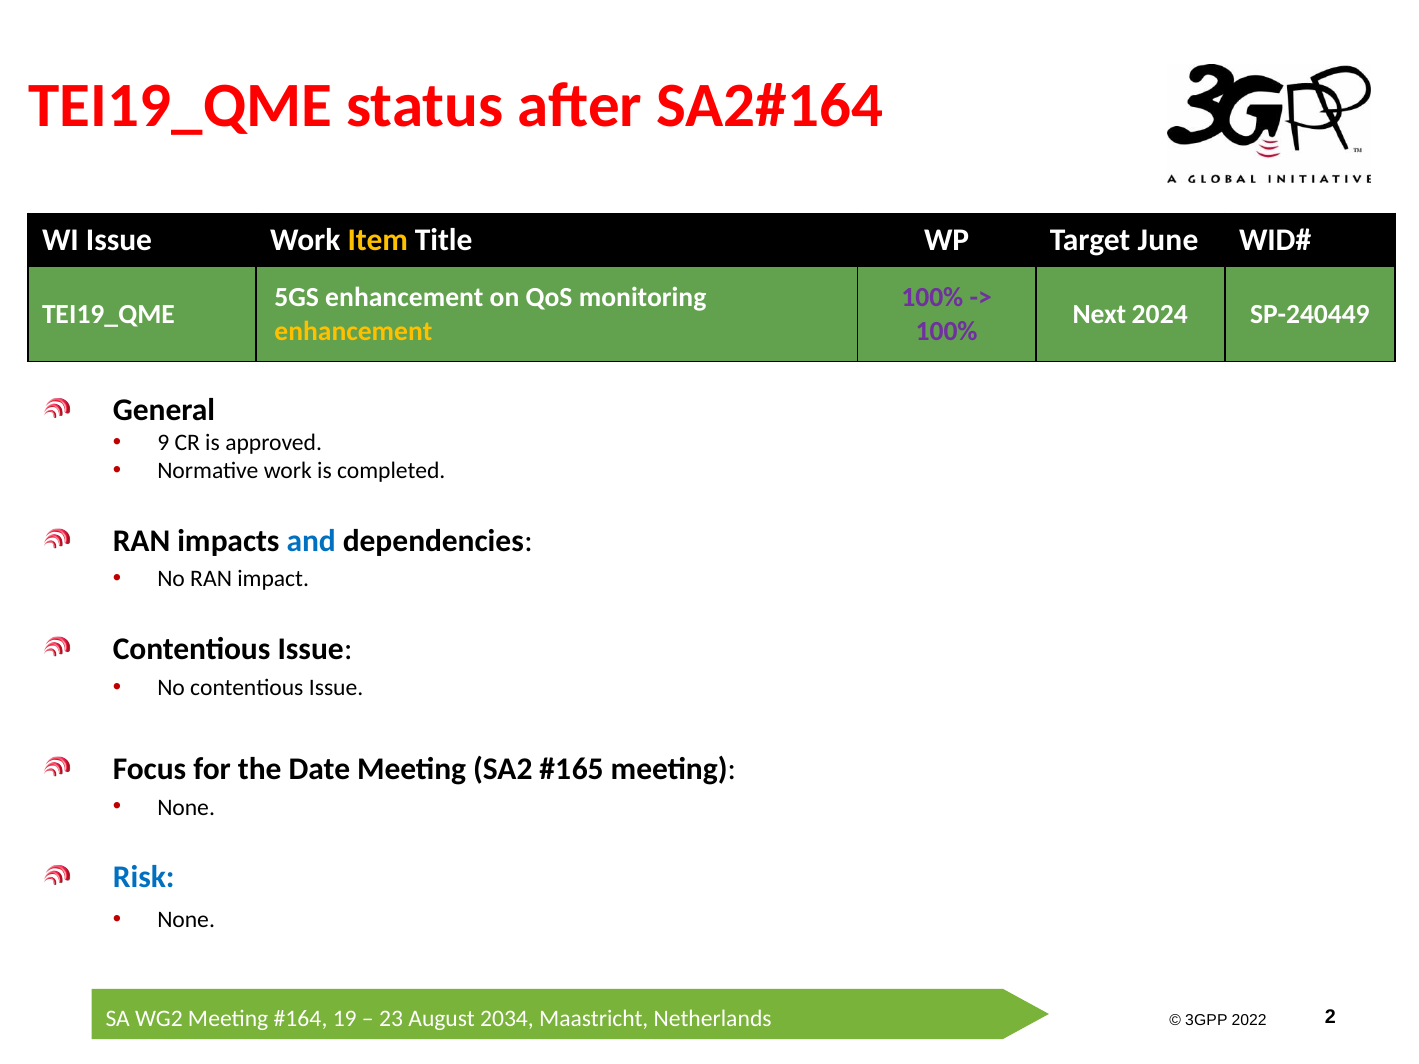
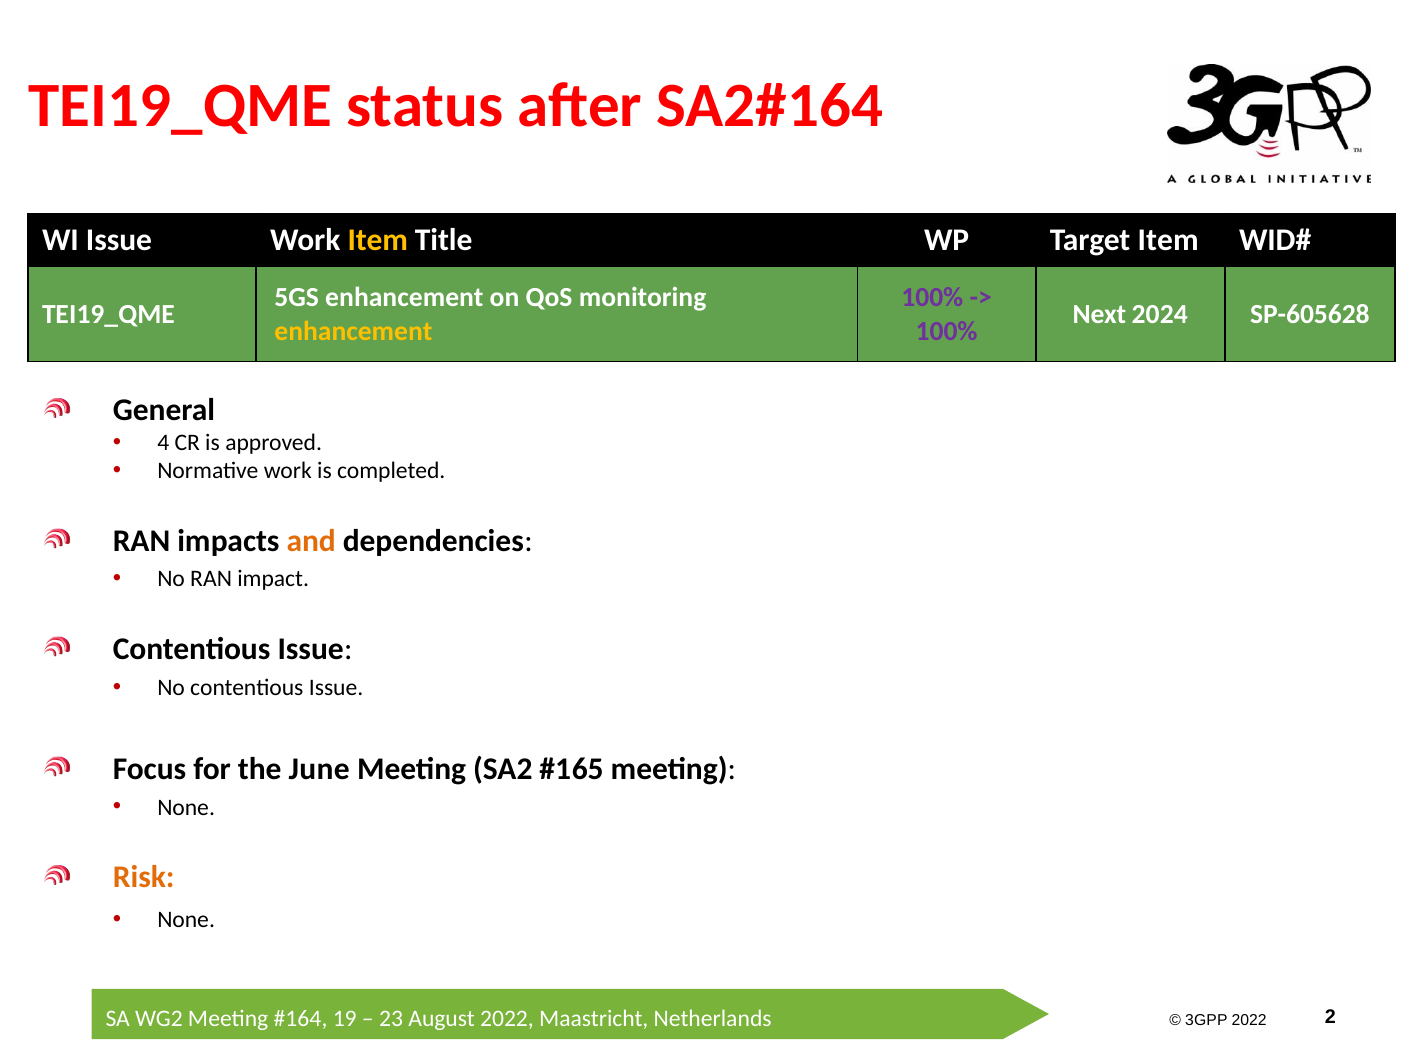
Target June: June -> Item
SP-240449: SP-240449 -> SP-605628
9: 9 -> 4
and colour: blue -> orange
Date: Date -> June
Risk colour: blue -> orange
2034 at (507, 1019): 2034 -> 2022
